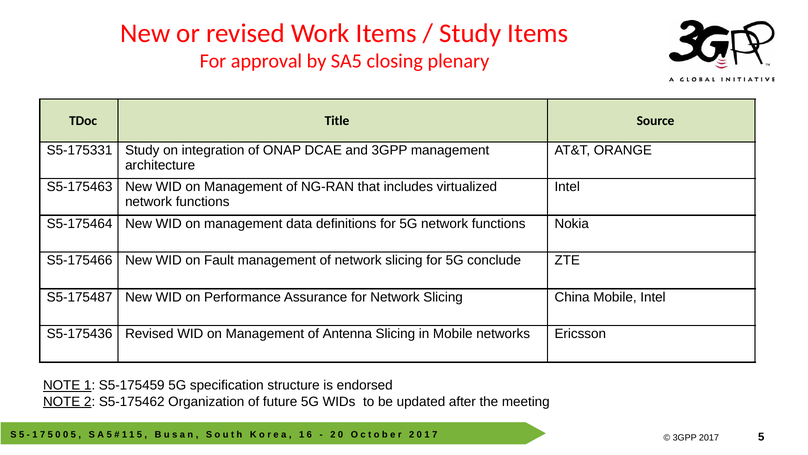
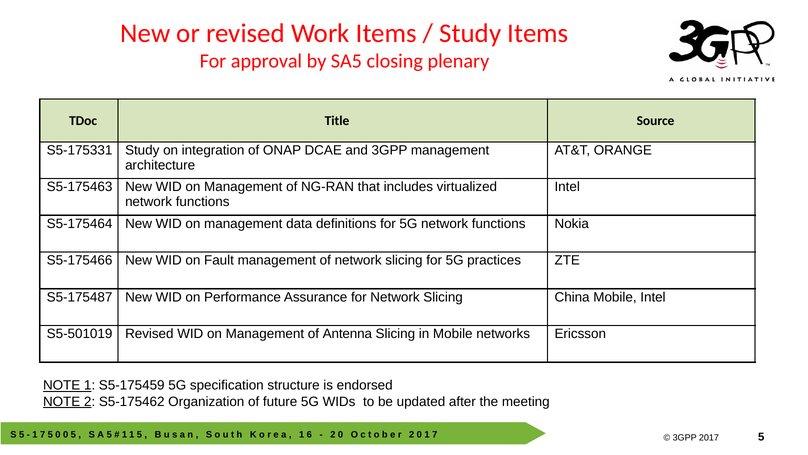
conclude: conclude -> practices
S5-175436: S5-175436 -> S5-501019
